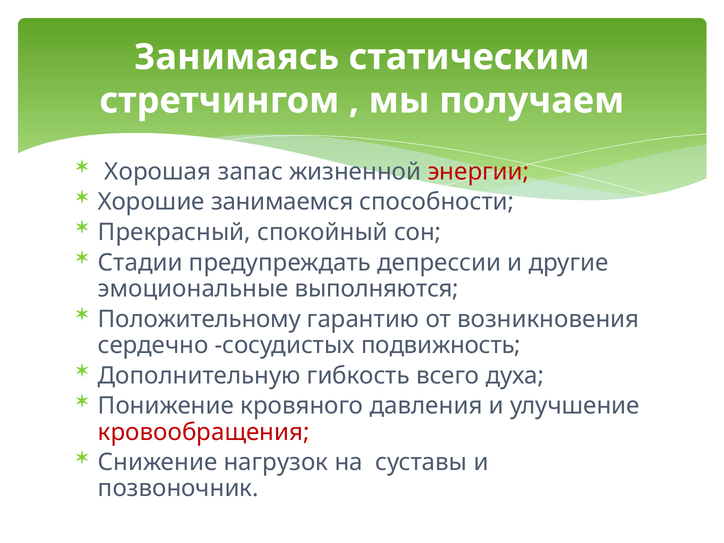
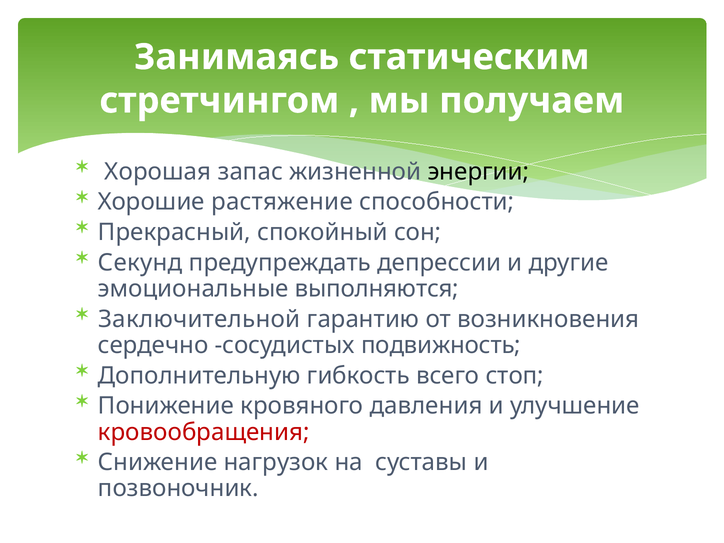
энергии colour: red -> black
занимаемся: занимаемся -> растяжение
Стадии: Стадии -> Секунд
Положительному: Положительному -> Заключительной
духа: духа -> стоп
